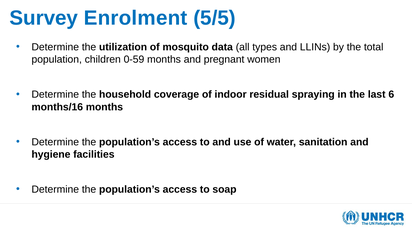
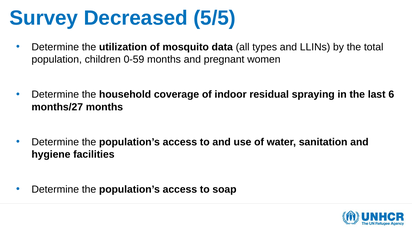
Enrolment: Enrolment -> Decreased
months/16: months/16 -> months/27
